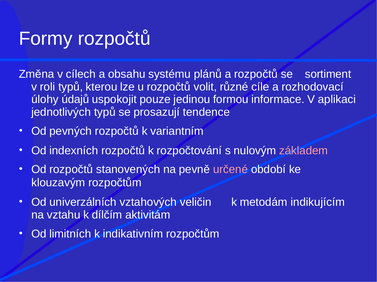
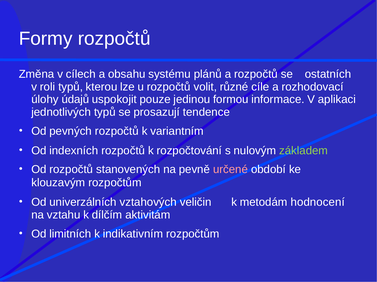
sortiment: sortiment -> ostatních
základem colour: pink -> light green
indikujícím: indikujícím -> hodnocení
